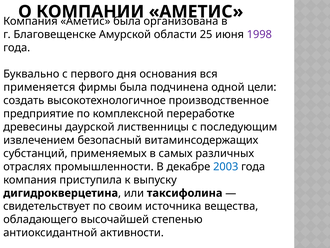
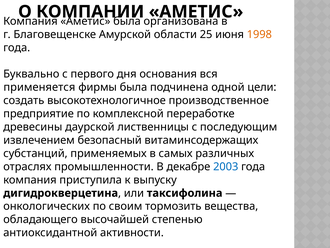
1998 colour: purple -> orange
свидетельствует: свидетельствует -> онкологических
источника: источника -> тормозить
